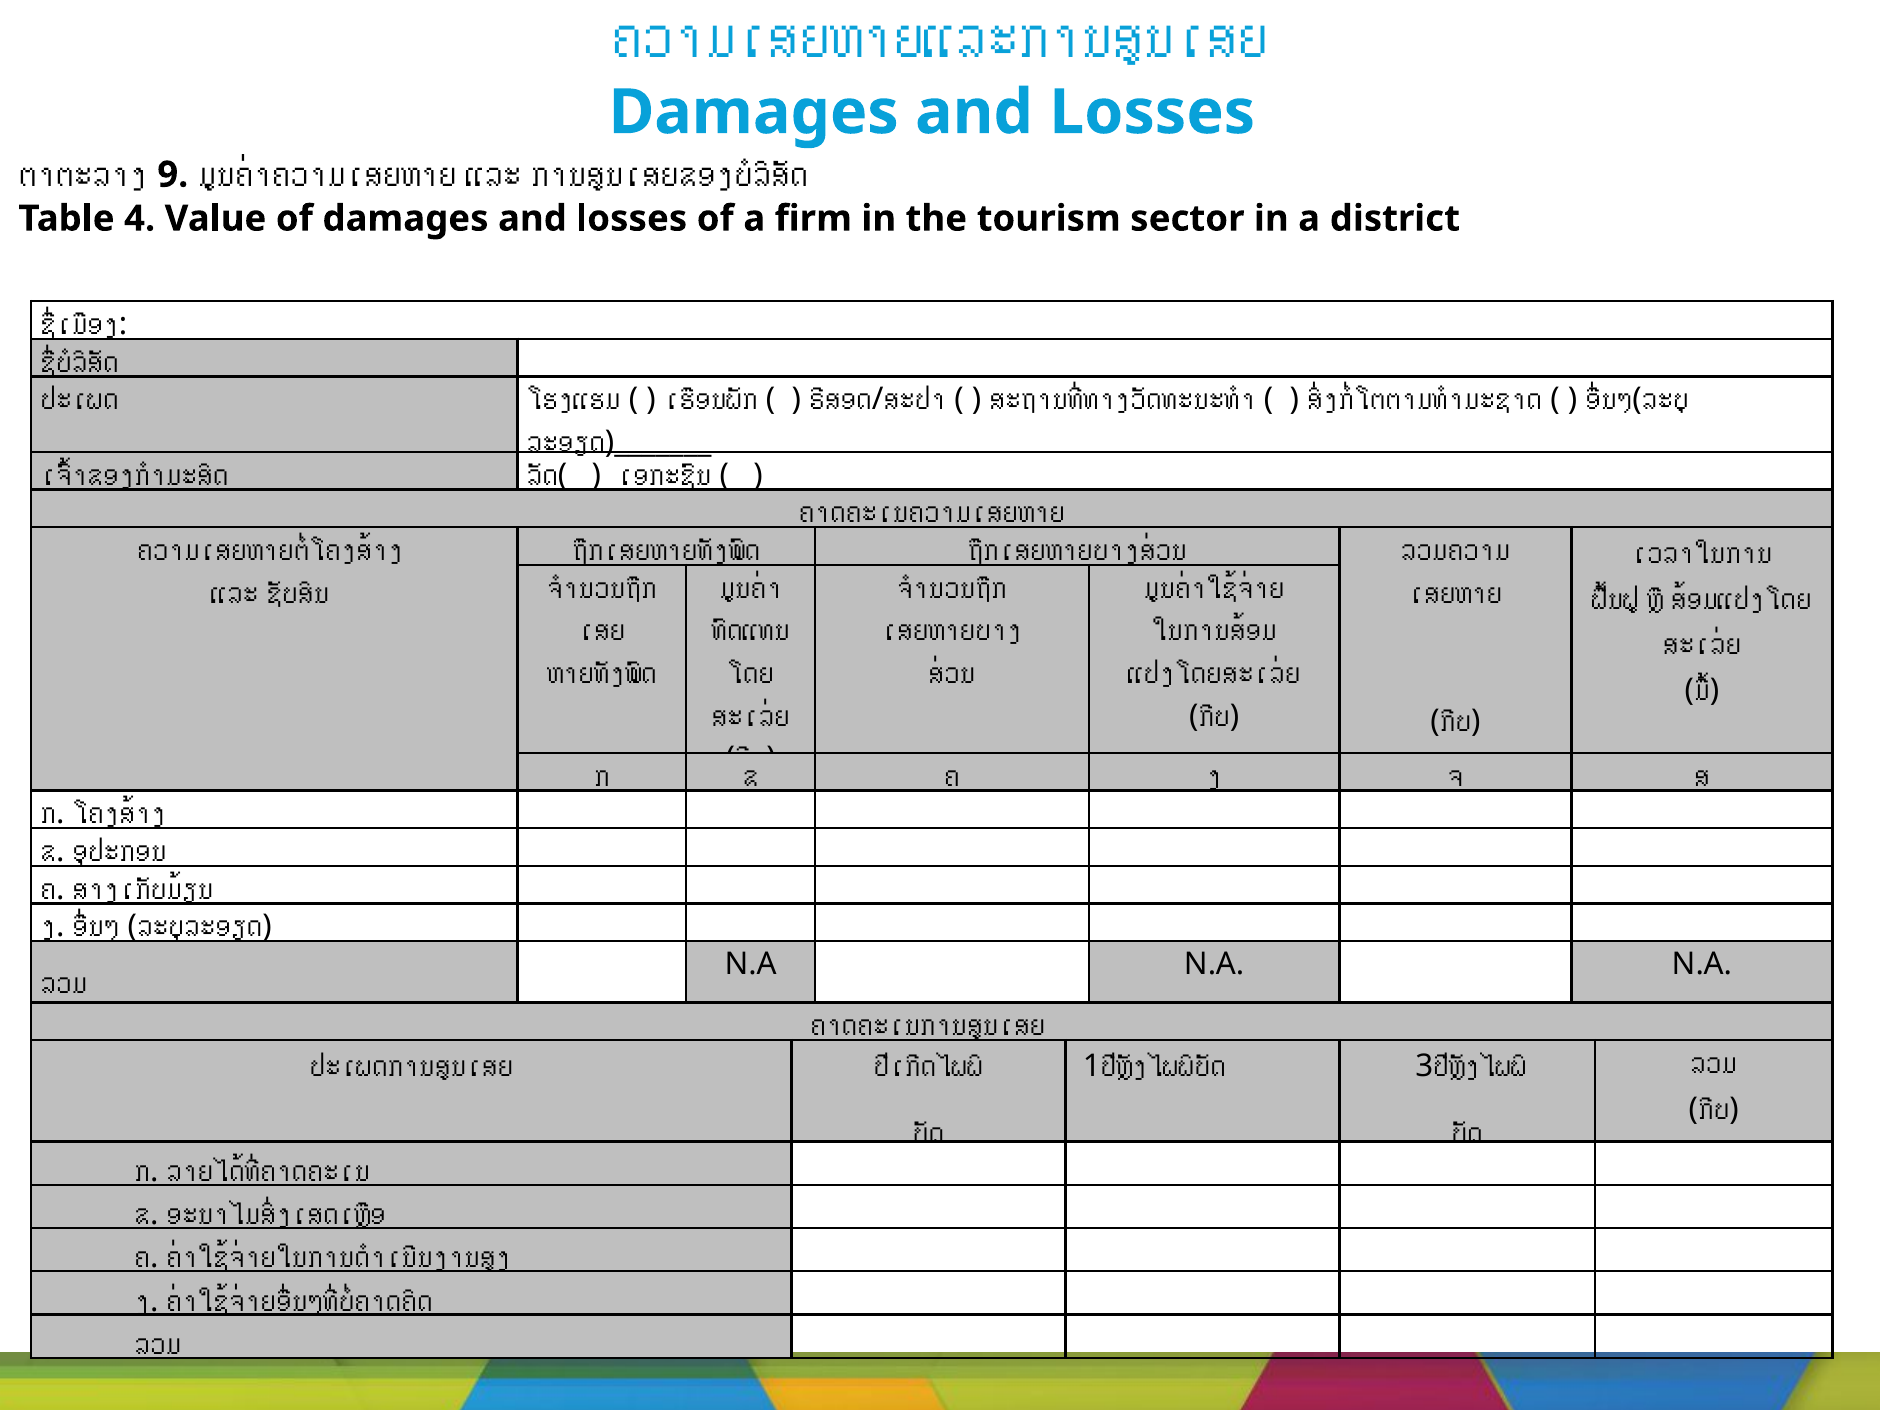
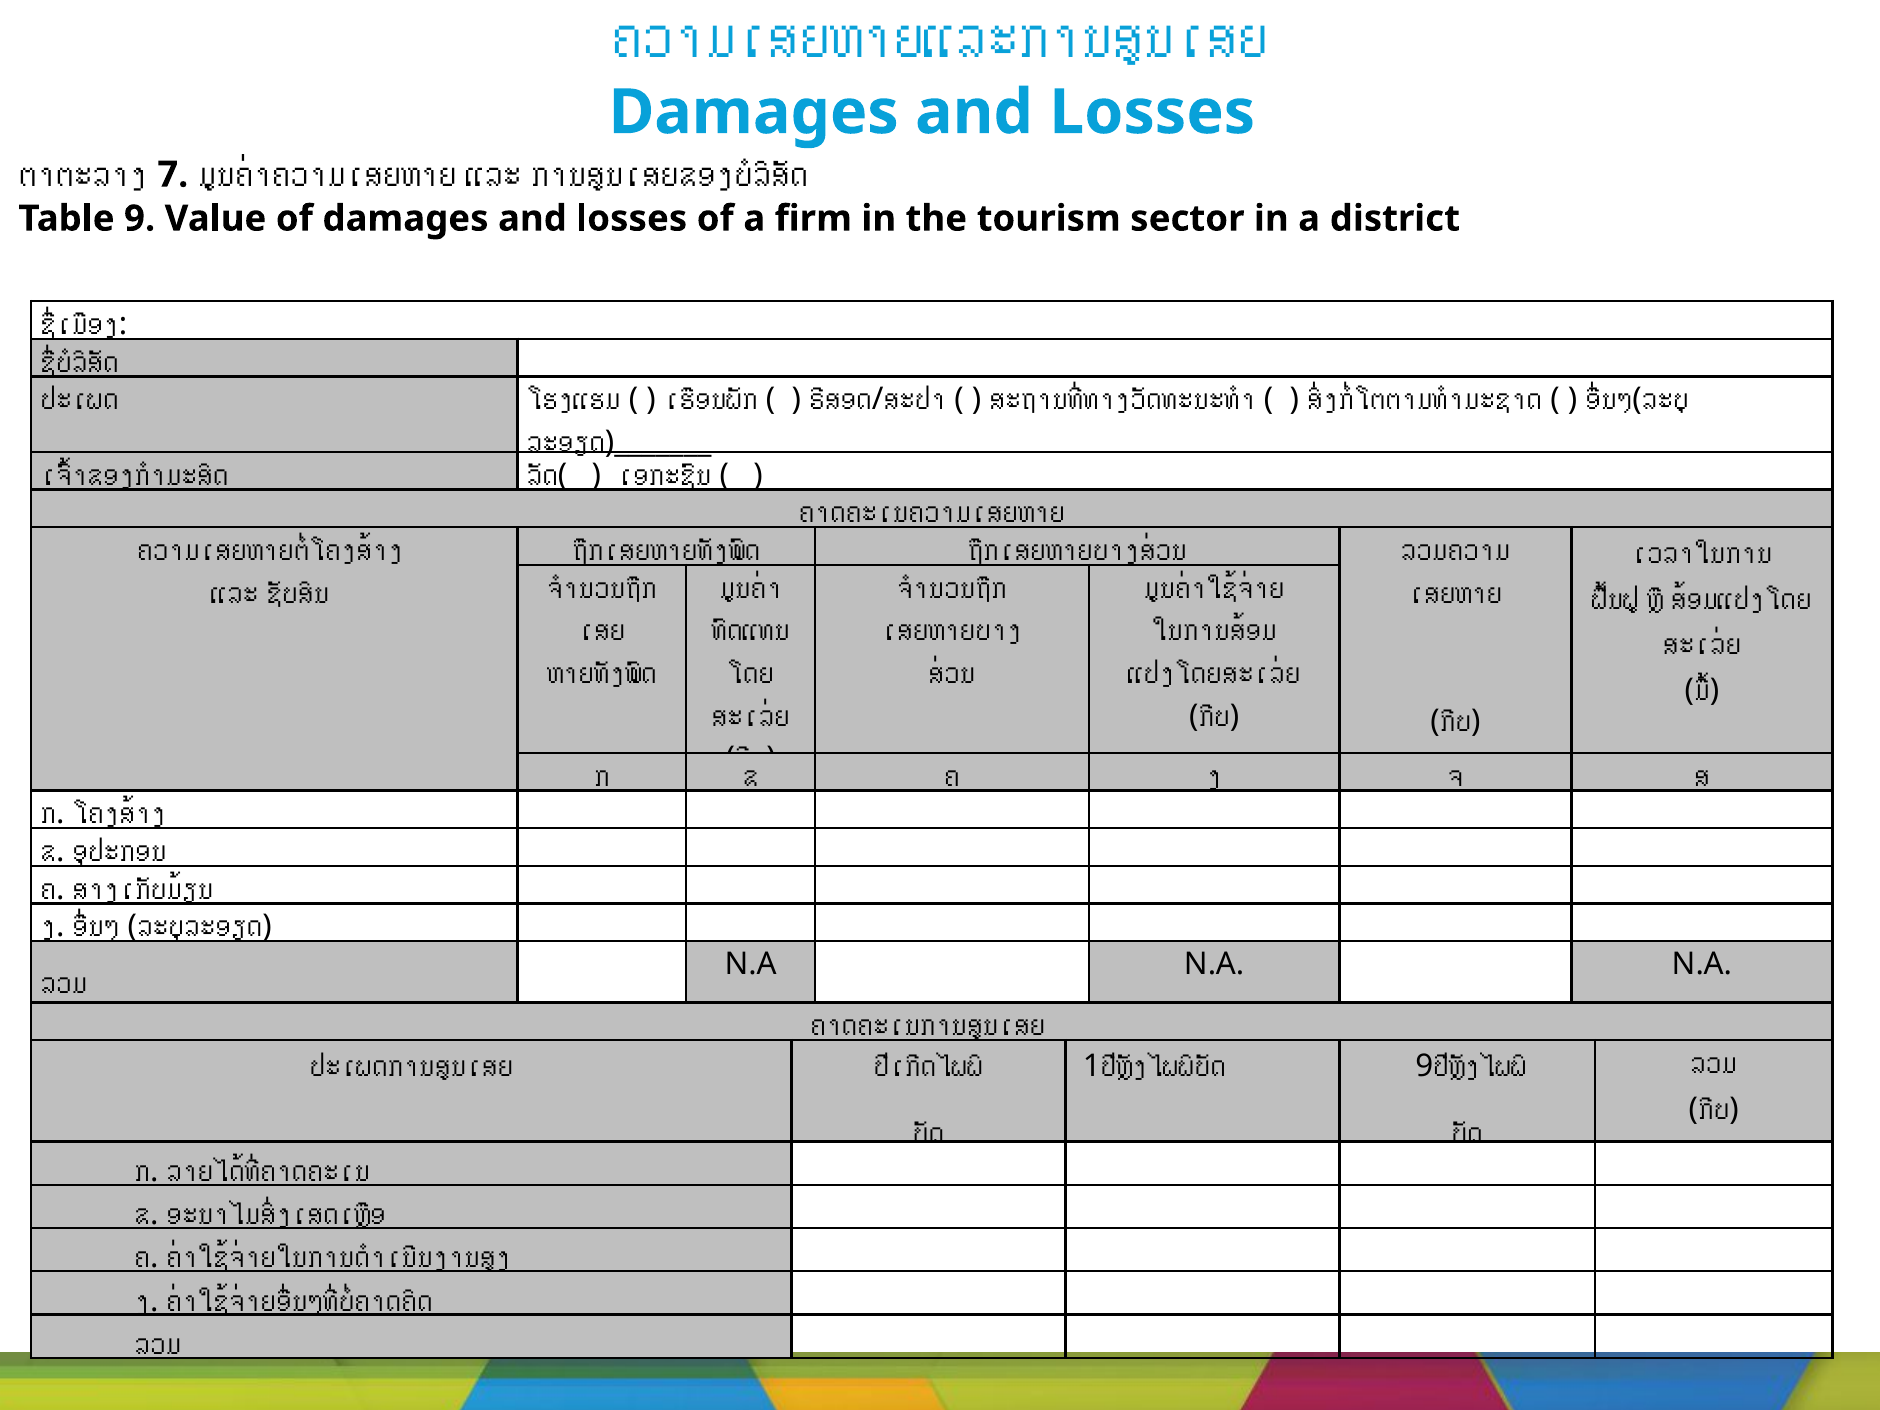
9: 9 -> 7
Table 4: 4 -> 9
3 at (1424, 1066): 3 -> 9
